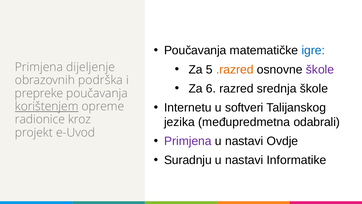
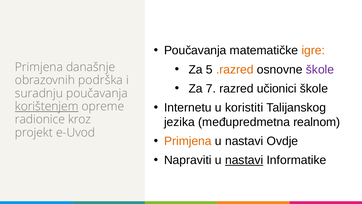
igre colour: blue -> orange
dijeljenje: dijeljenje -> današnje
6: 6 -> 7
srednja: srednja -> učionici
prepreke: prepreke -> suradnju
softveri: softveri -> koristiti
odabrali: odabrali -> realnom
Primjena at (188, 141) colour: purple -> orange
Suradnju: Suradnju -> Napraviti
nastavi at (244, 160) underline: none -> present
